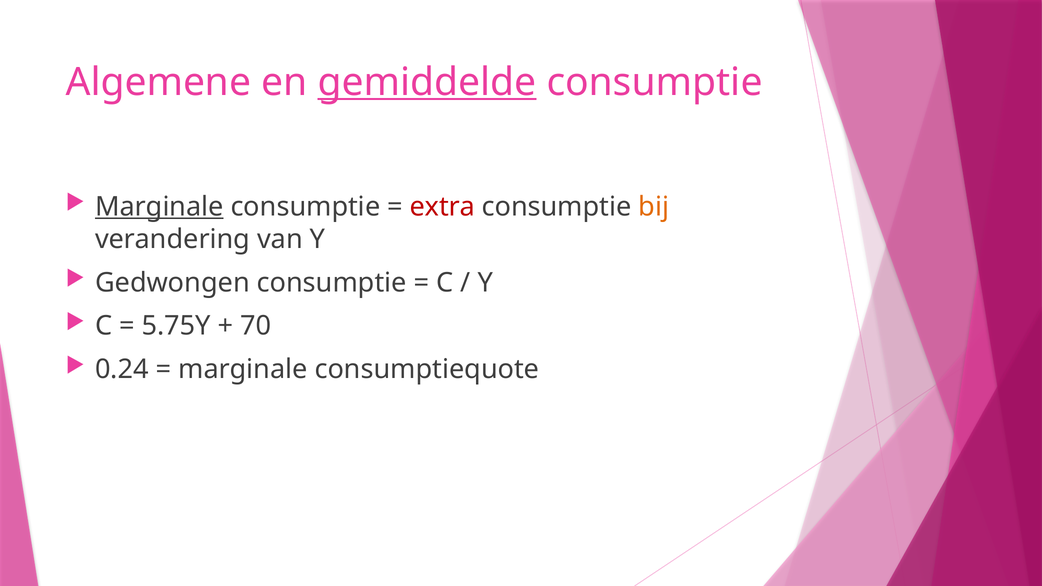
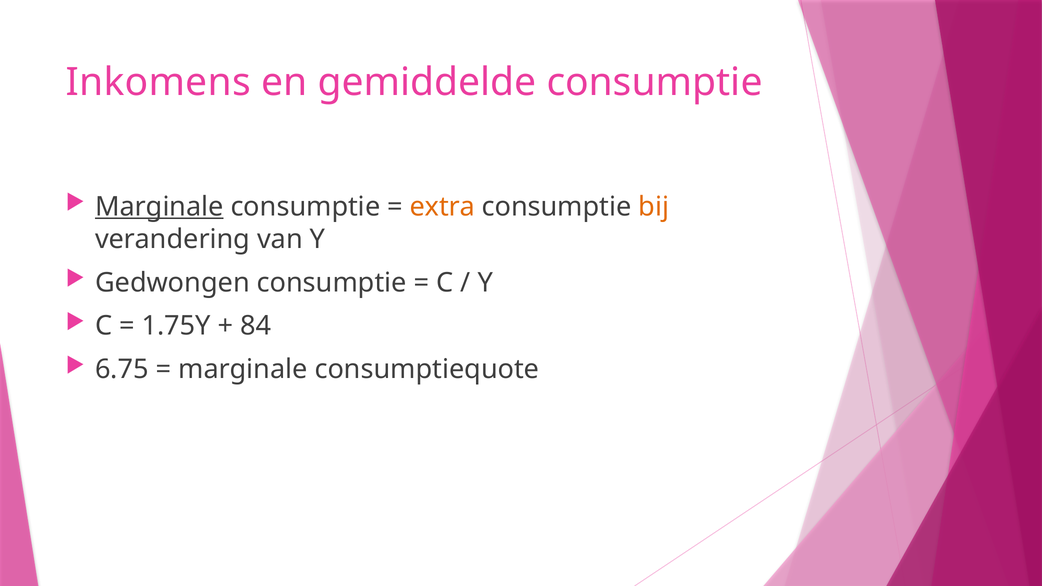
Algemene: Algemene -> Inkomens
gemiddelde underline: present -> none
extra colour: red -> orange
5.75Y: 5.75Y -> 1.75Y
70: 70 -> 84
0.24: 0.24 -> 6.75
